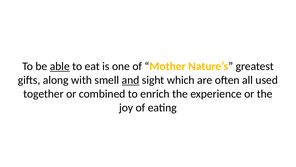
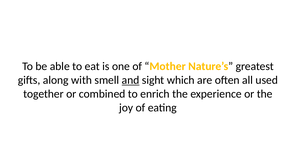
able underline: present -> none
